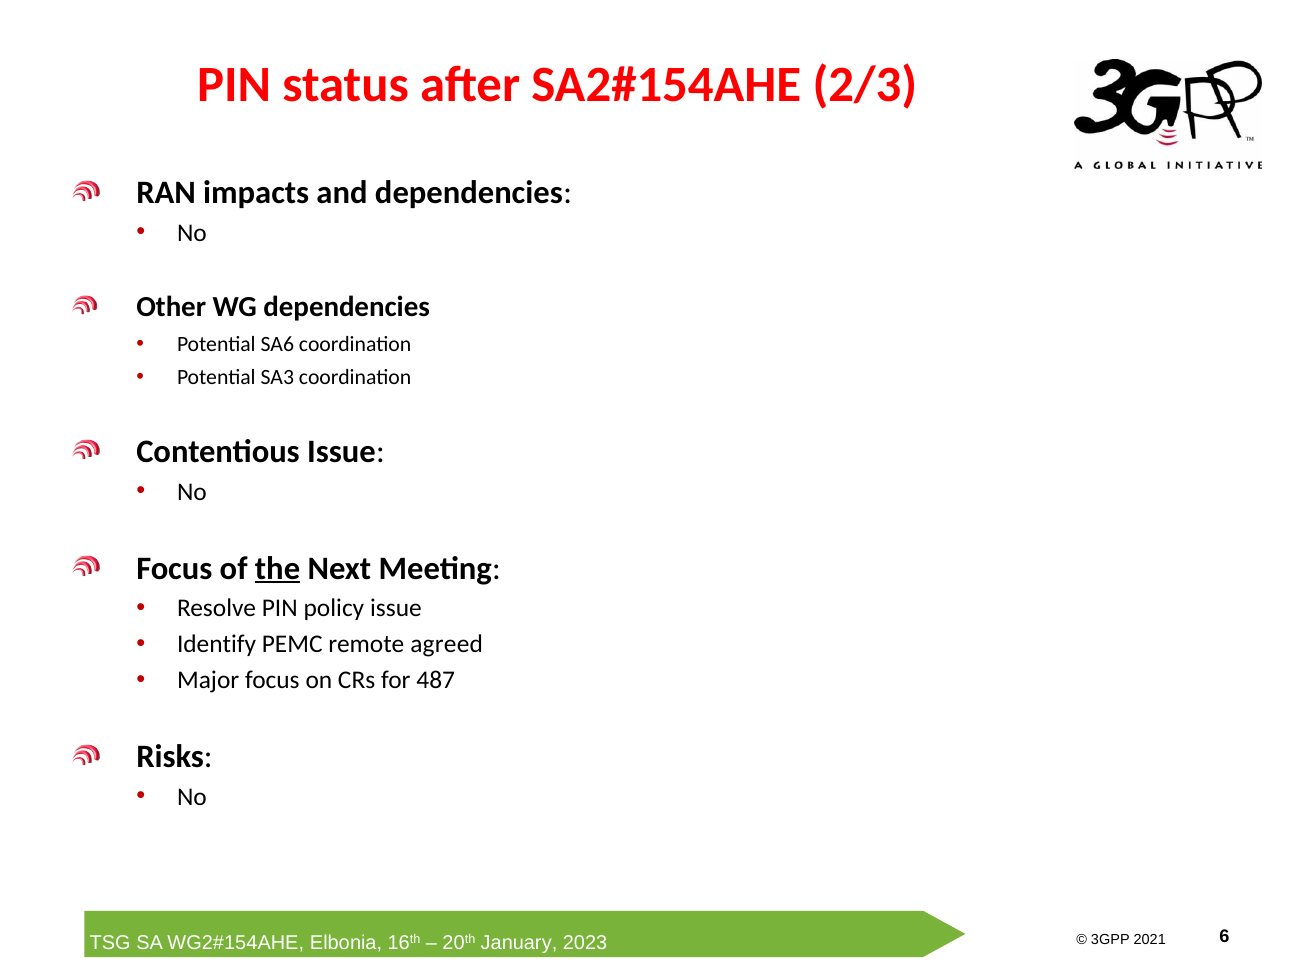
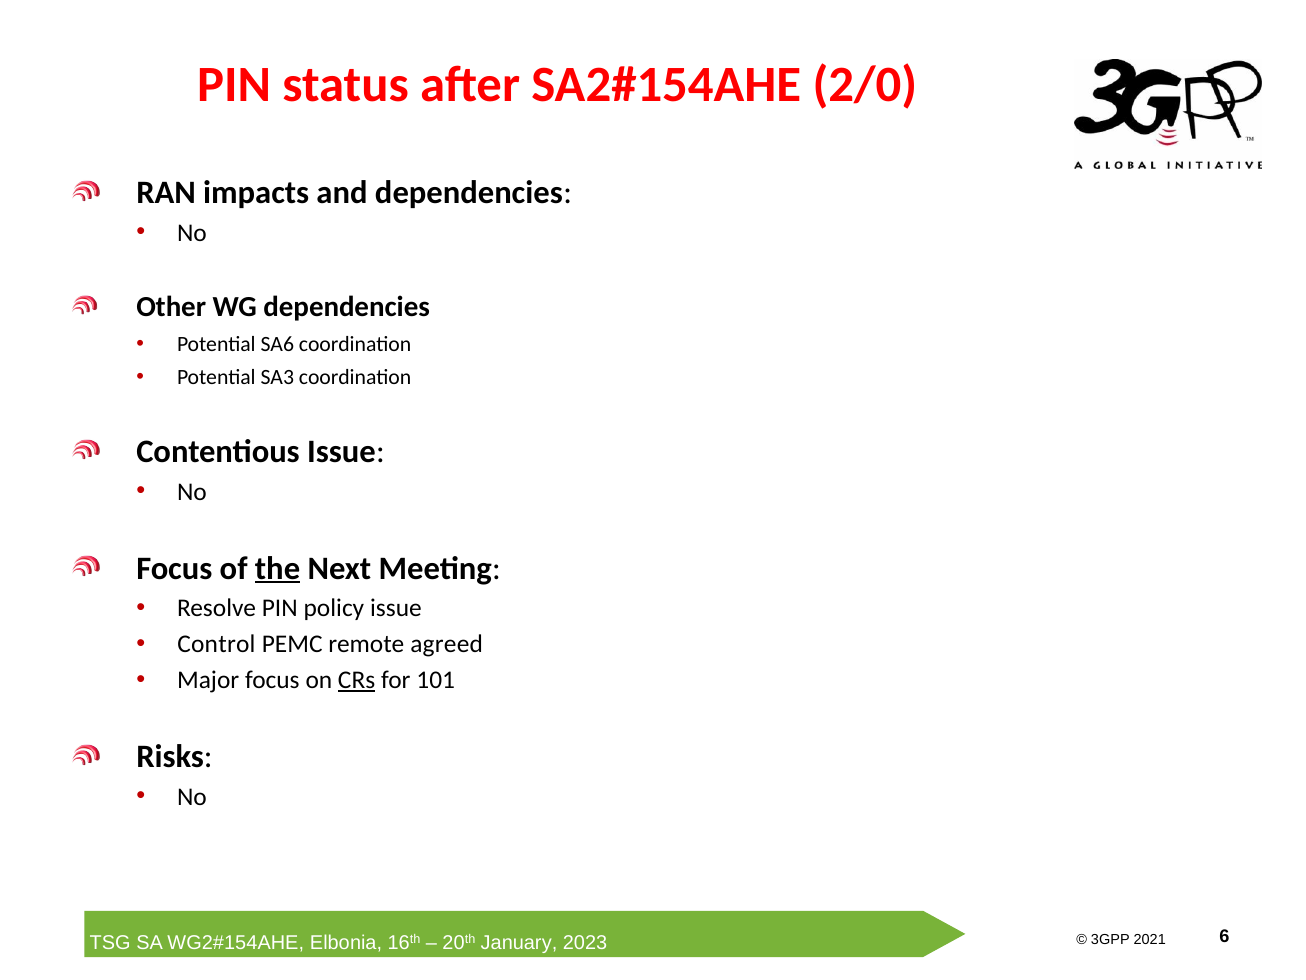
2/3: 2/3 -> 2/0
Identify: Identify -> Control
CRs underline: none -> present
487: 487 -> 101
